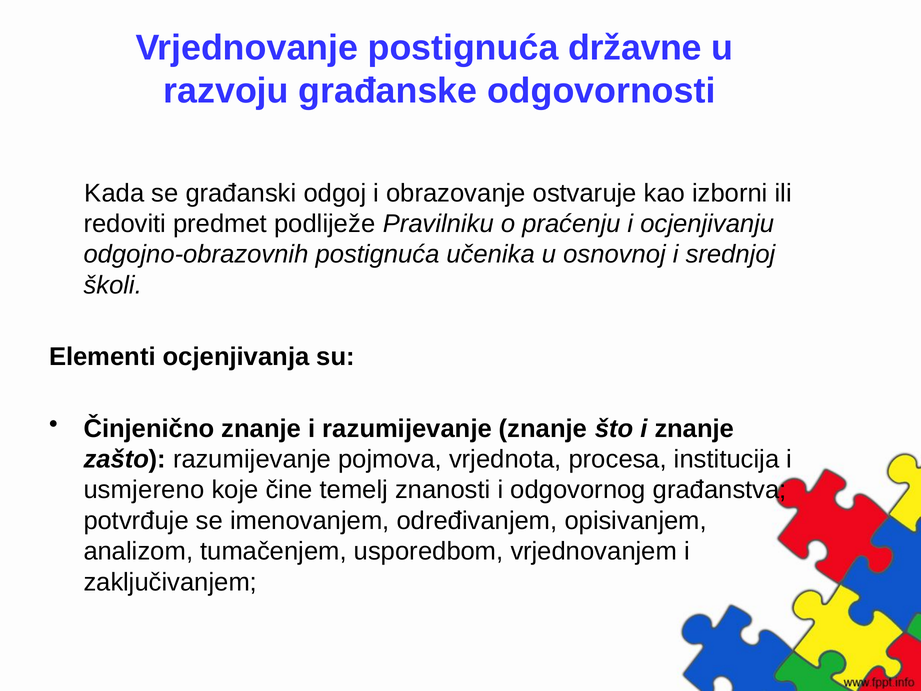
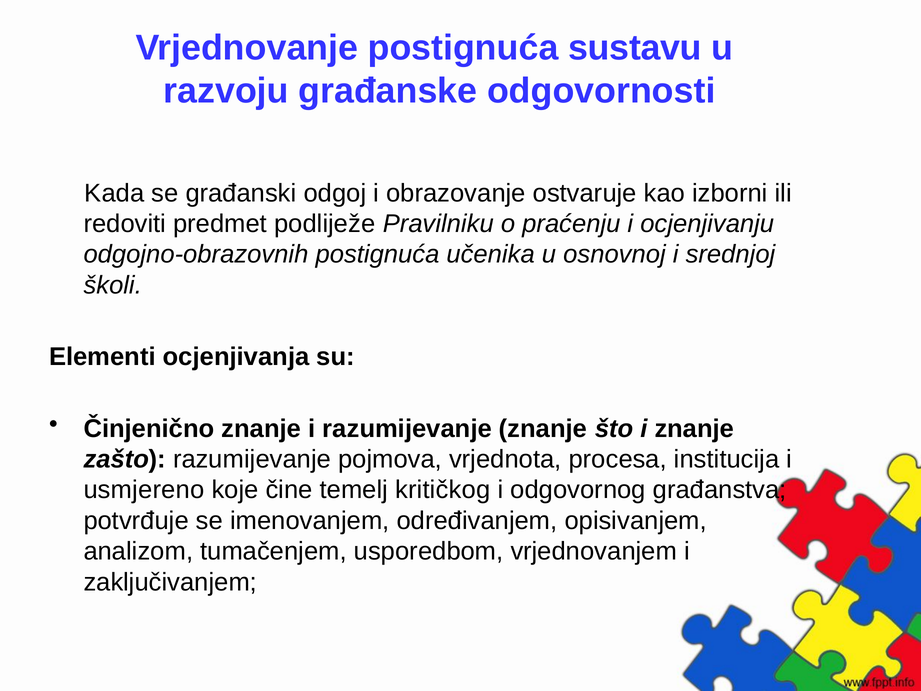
državne: državne -> sustavu
znanosti: znanosti -> kritičkog
